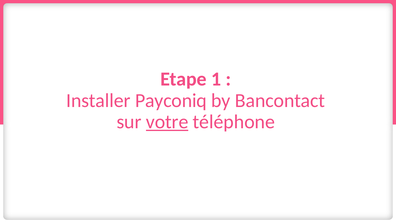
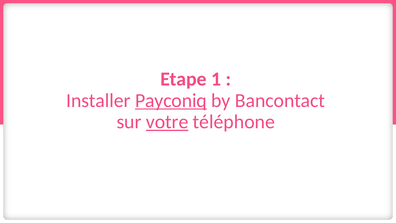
Payconiq underline: none -> present
